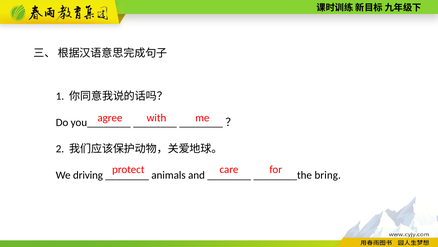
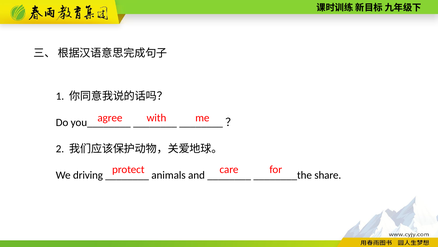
bring: bring -> share
